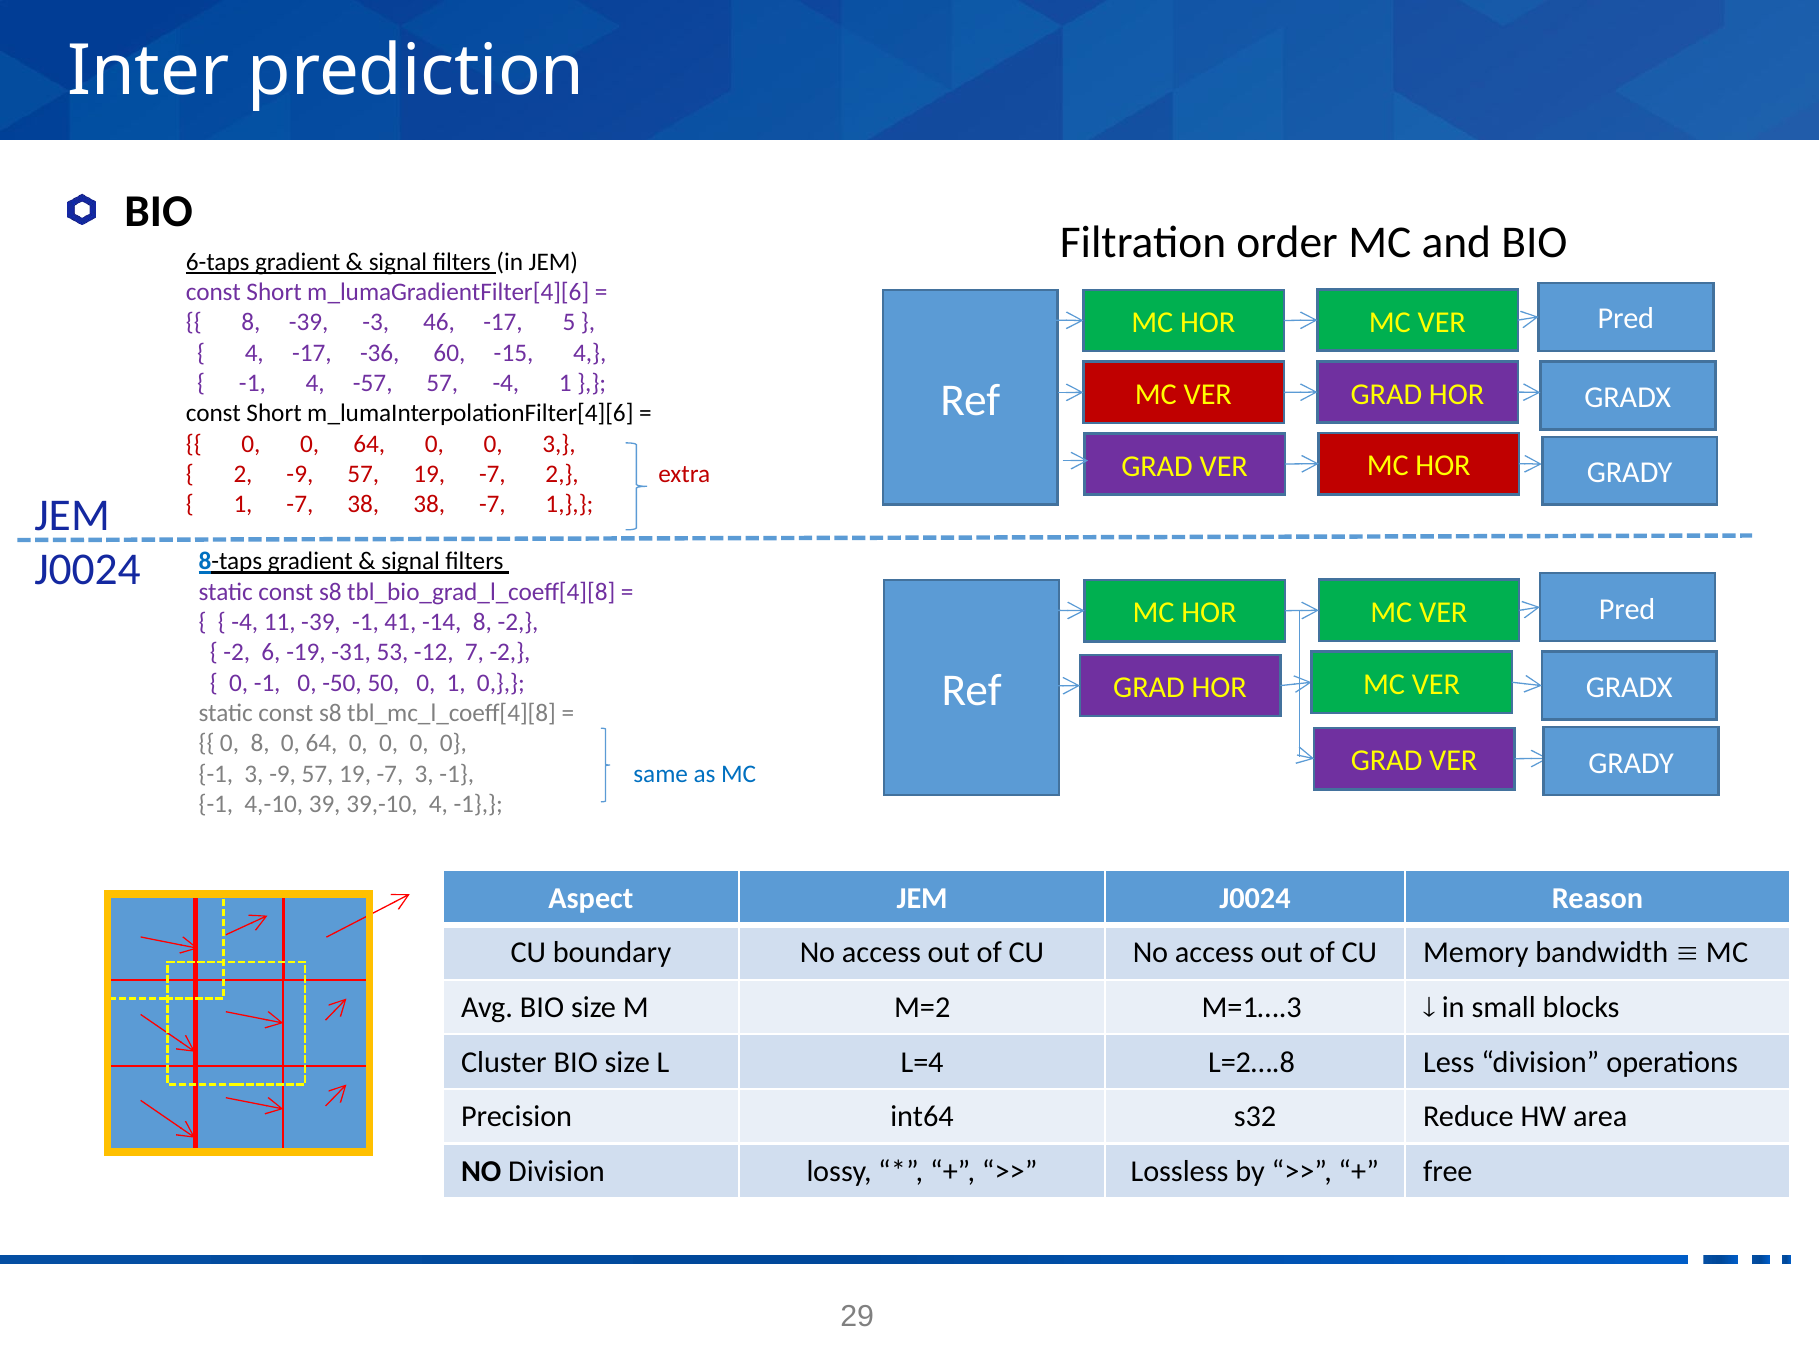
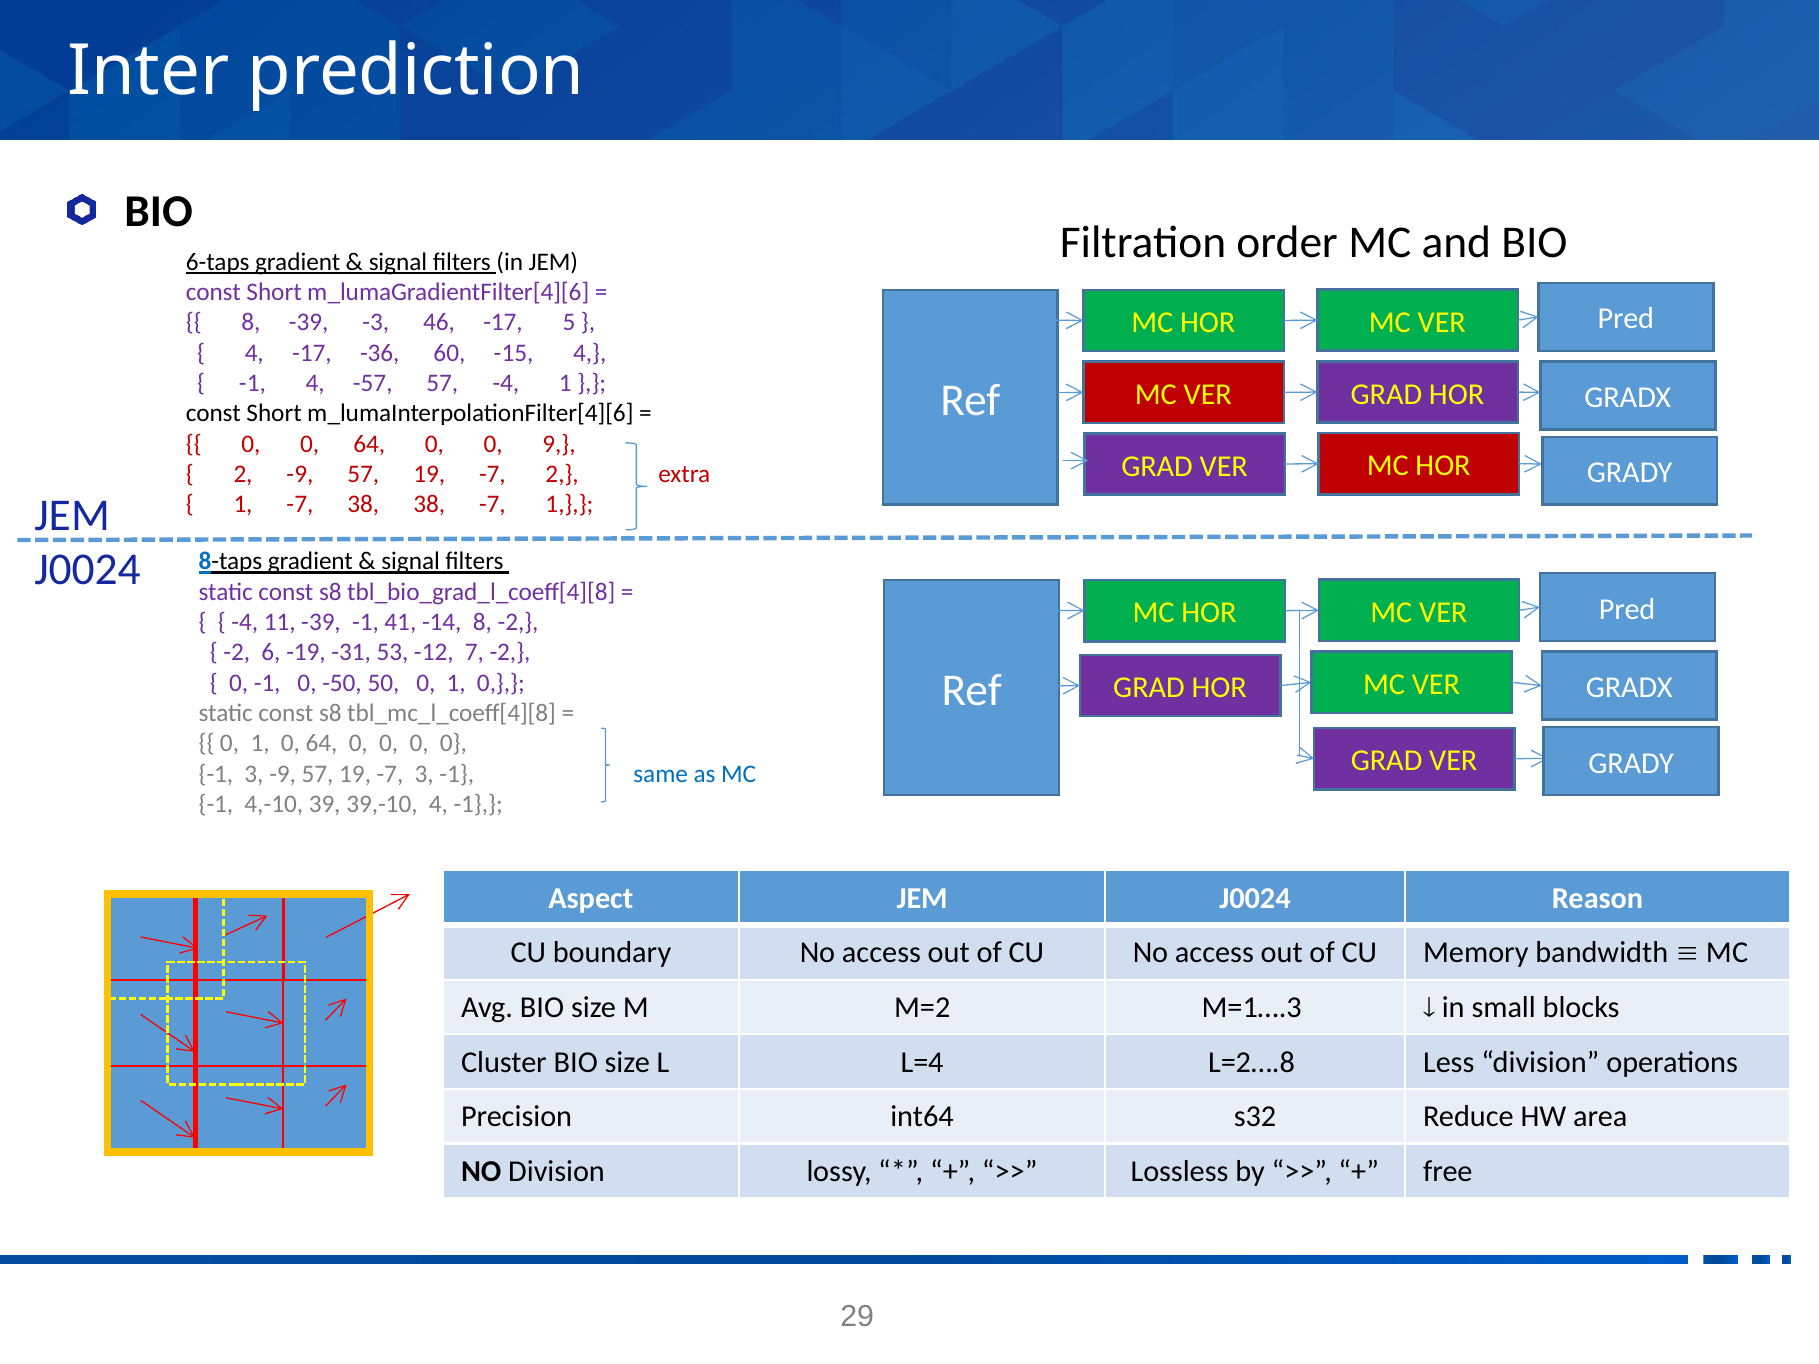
0 3: 3 -> 9
8 at (260, 744): 8 -> 1
